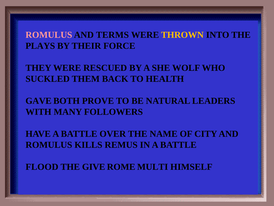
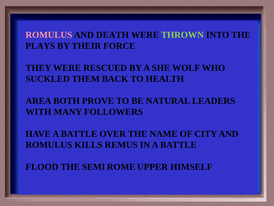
TERMS: TERMS -> DEATH
THROWN colour: yellow -> light green
GAVE: GAVE -> AREA
GIVE: GIVE -> SEMI
MULTI: MULTI -> UPPER
